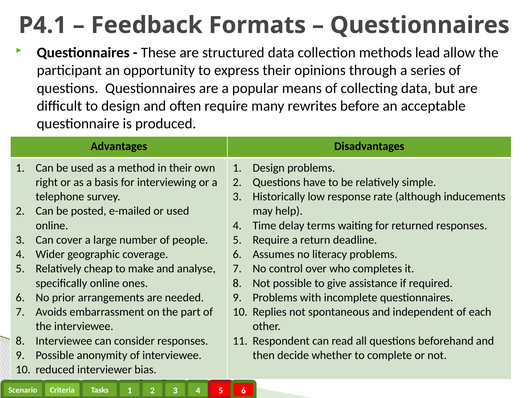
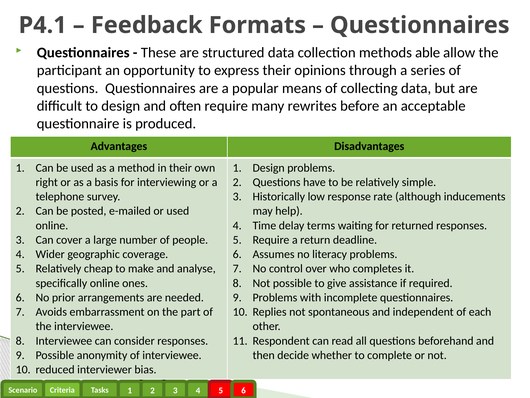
lead: lead -> able
